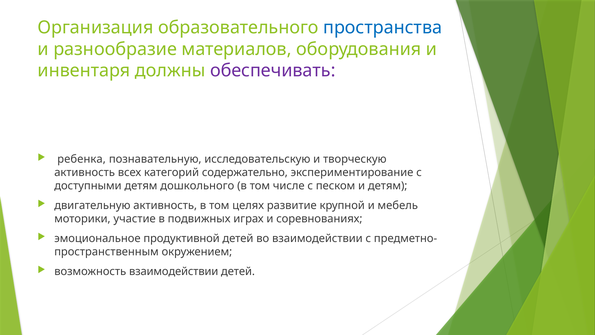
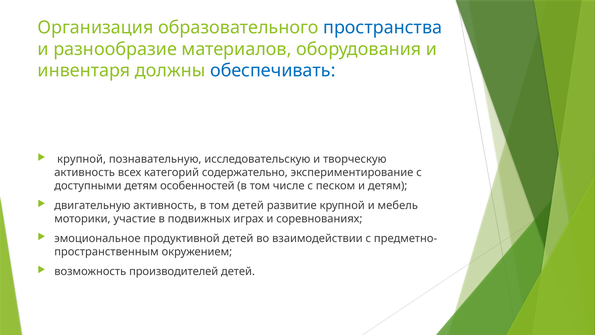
обеспечивать colour: purple -> blue
ребенка at (82, 159): ребенка -> крупной
дошкольного: дошкольного -> особенностей
том целях: целях -> детей
возможность взаимодействии: взаимодействии -> производителей
